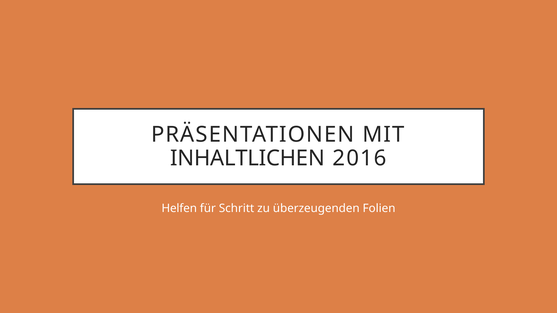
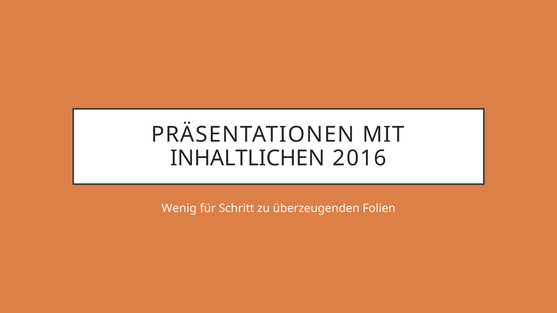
Helfen: Helfen -> Wenig
